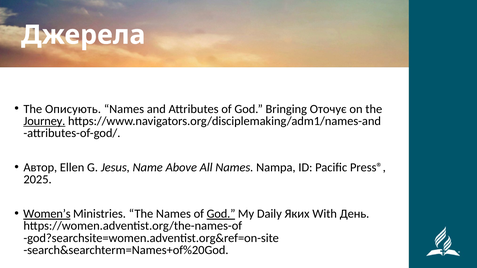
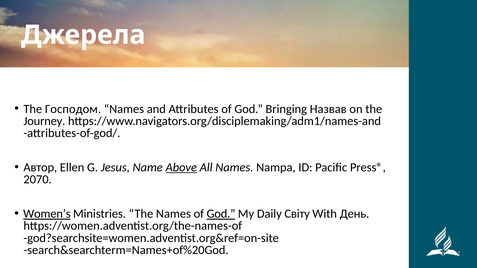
Описують: Описують -> Господом
Оточує: Оточує -> Назвав
Journey underline: present -> none
Above underline: none -> present
2025: 2025 -> 2070
Яких: Яких -> Світу
